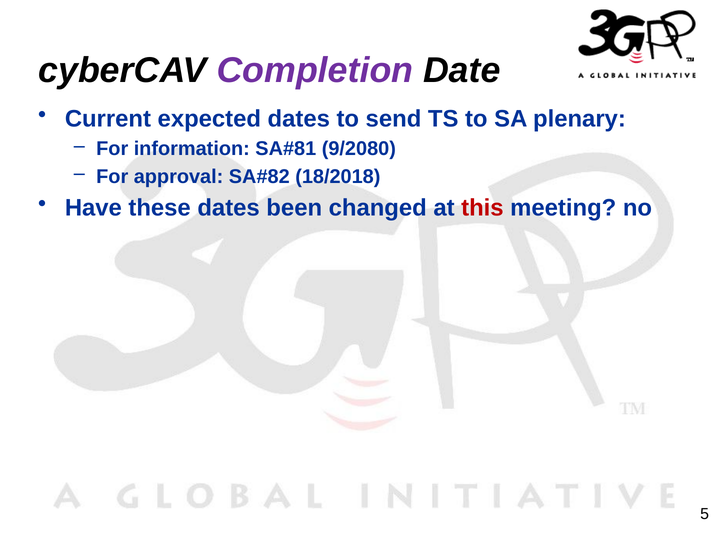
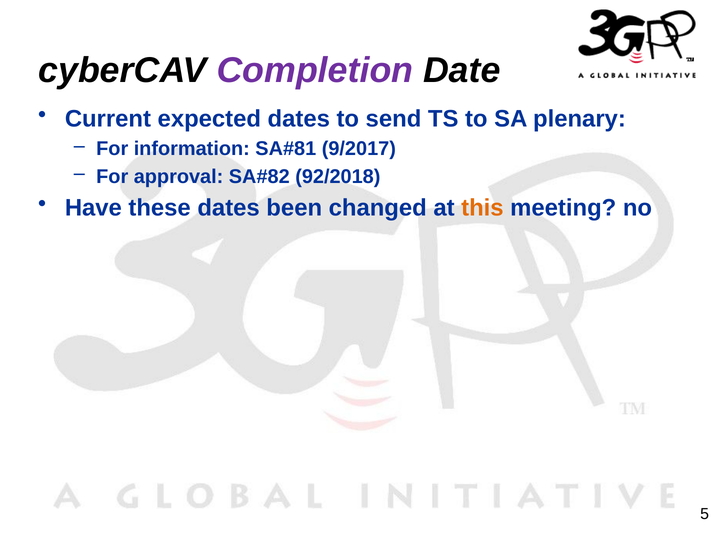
9/2080: 9/2080 -> 9/2017
18/2018: 18/2018 -> 92/2018
this colour: red -> orange
